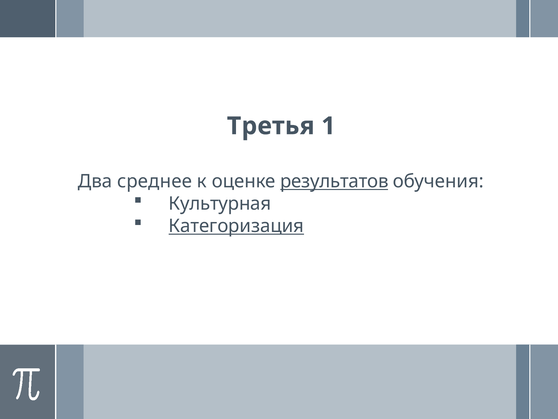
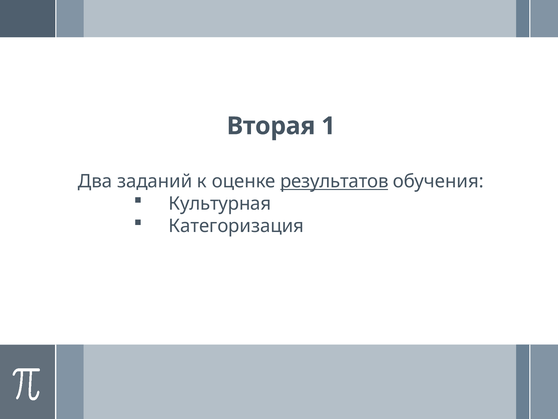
Третья: Третья -> Вторая
среднее: среднее -> заданий
Категоризация underline: present -> none
